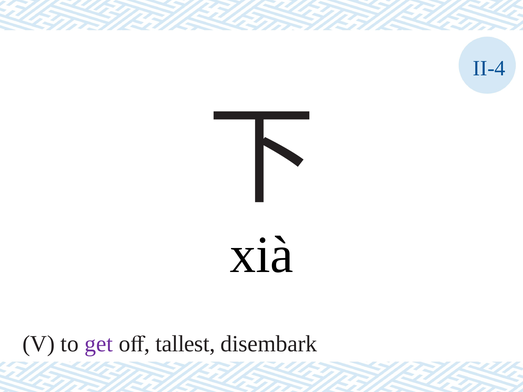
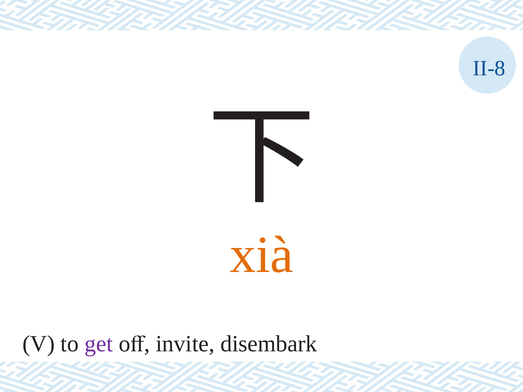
II-4: II-4 -> II-8
xià colour: black -> orange
tallest: tallest -> invite
